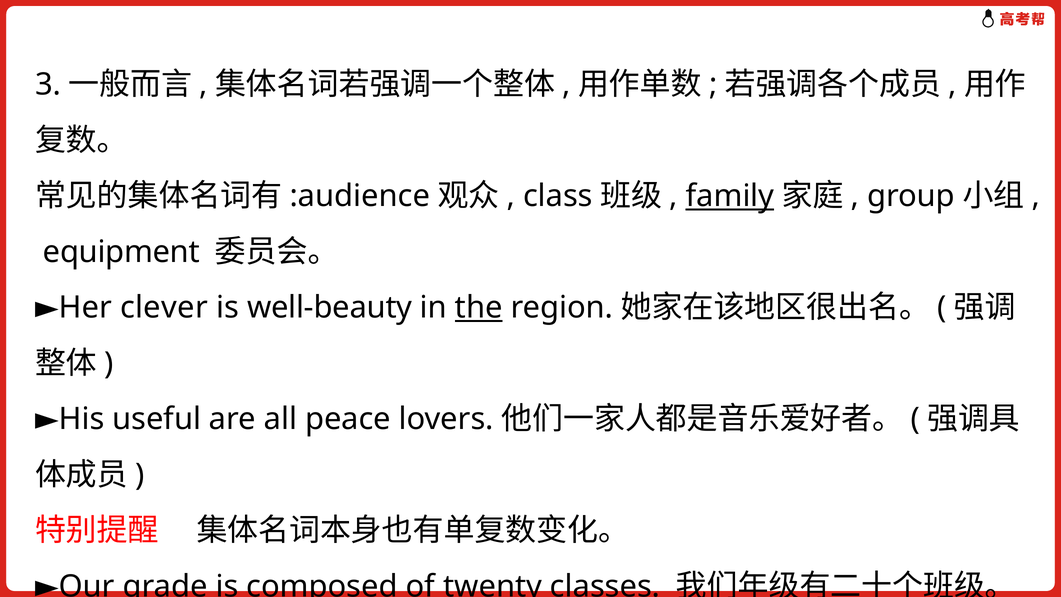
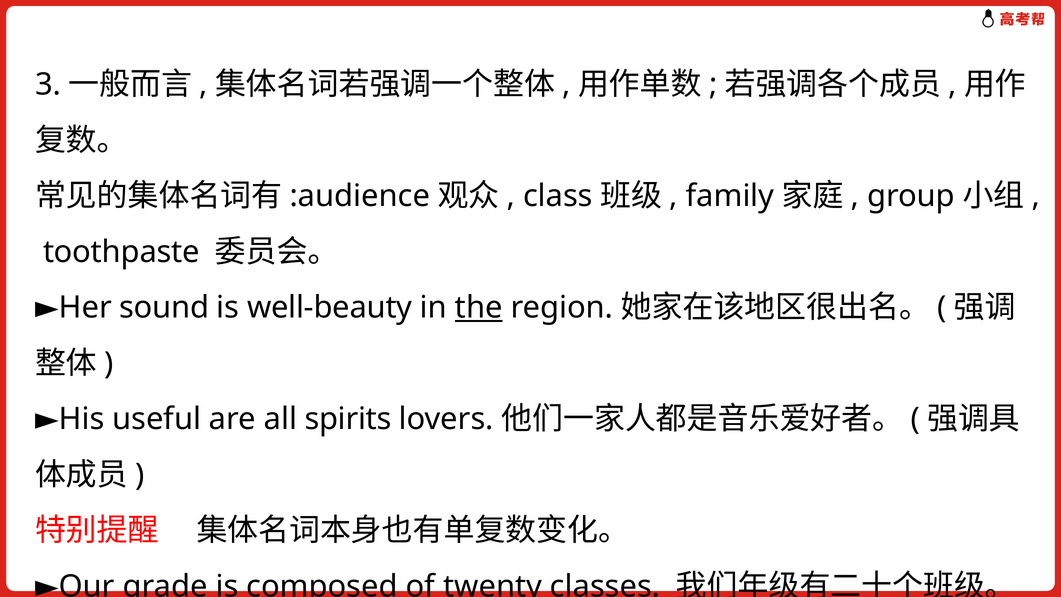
family underline: present -> none
equipment: equipment -> toothpaste
clever: clever -> sound
peace: peace -> spirits
